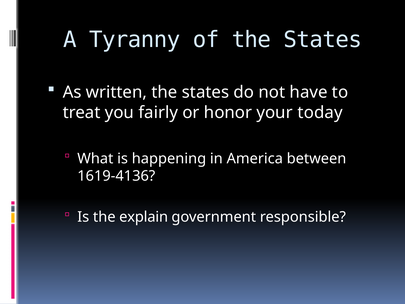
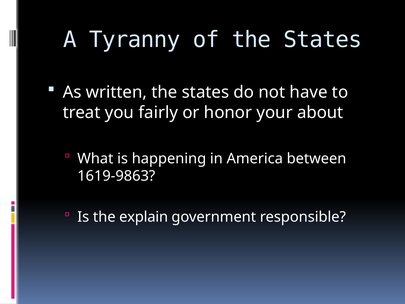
today: today -> about
1619-4136: 1619-4136 -> 1619-9863
